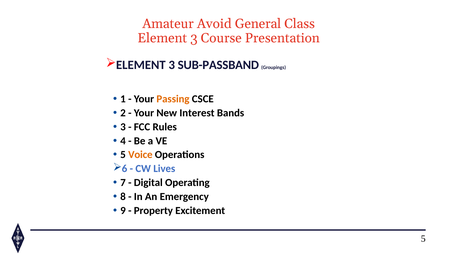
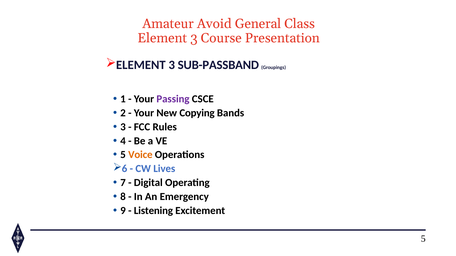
Passing colour: orange -> purple
Interest: Interest -> Copying
Property: Property -> Listening
